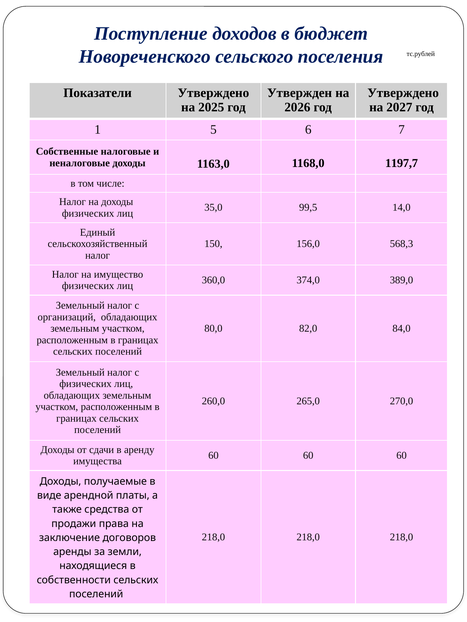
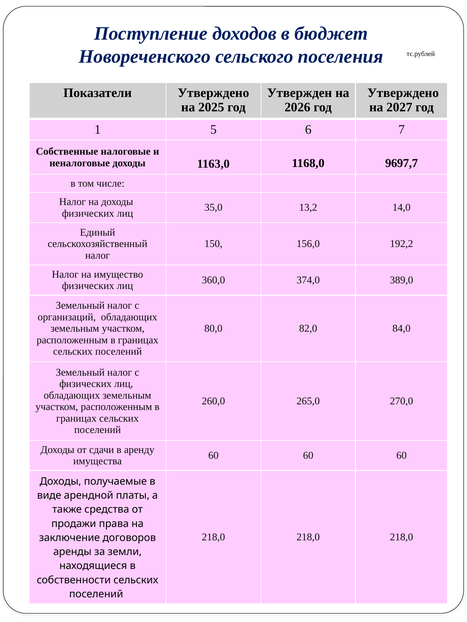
1197,7: 1197,7 -> 9697,7
99,5: 99,5 -> 13,2
568,3: 568,3 -> 192,2
